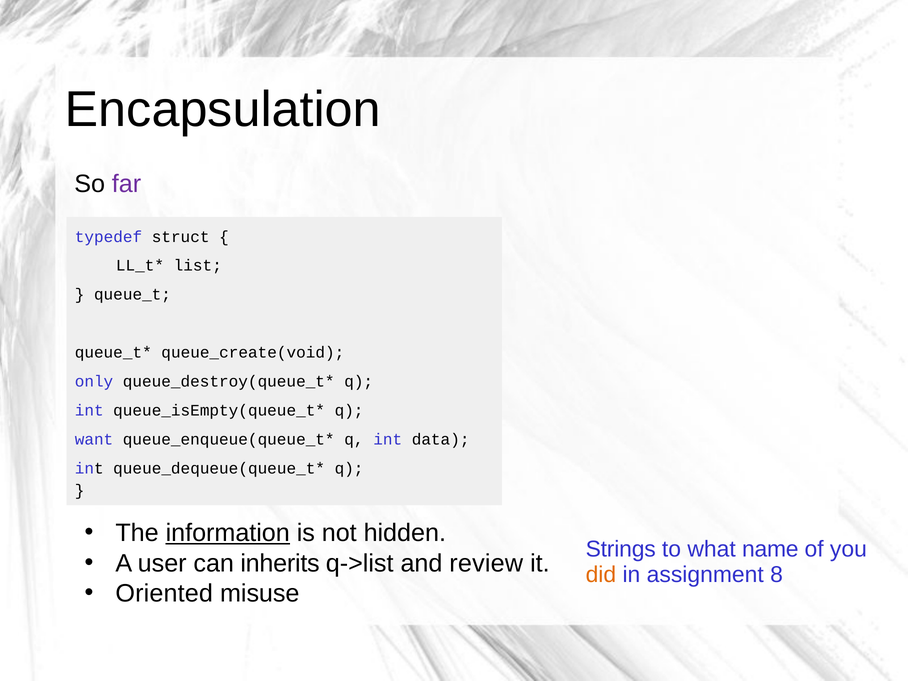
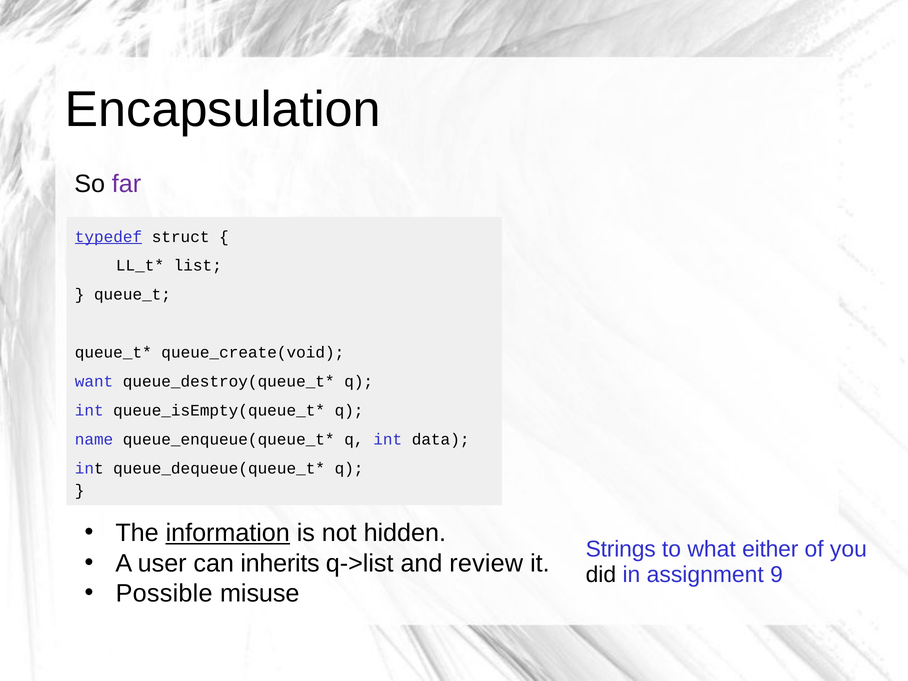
typedef underline: none -> present
only: only -> want
want: want -> name
name: name -> either
did colour: orange -> black
8: 8 -> 9
Oriented: Oriented -> Possible
